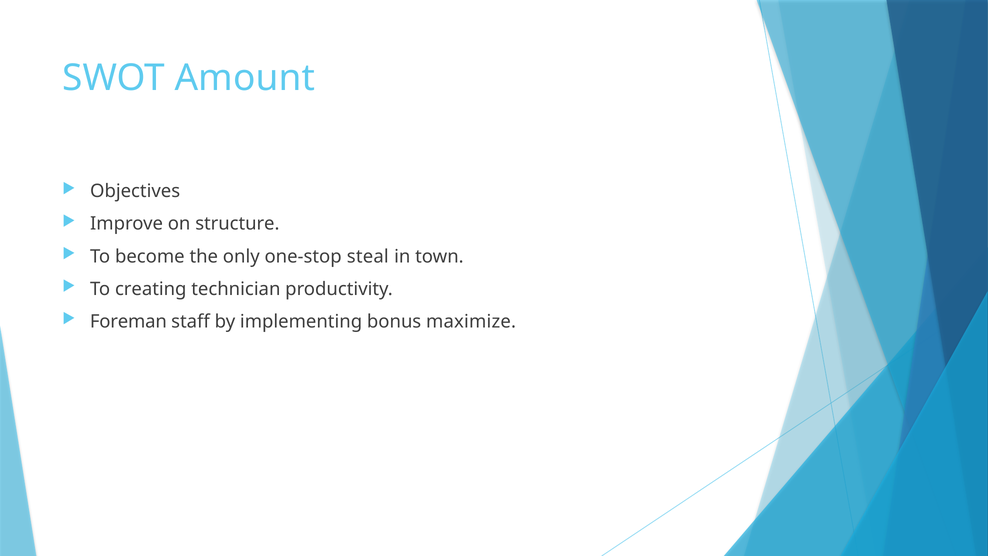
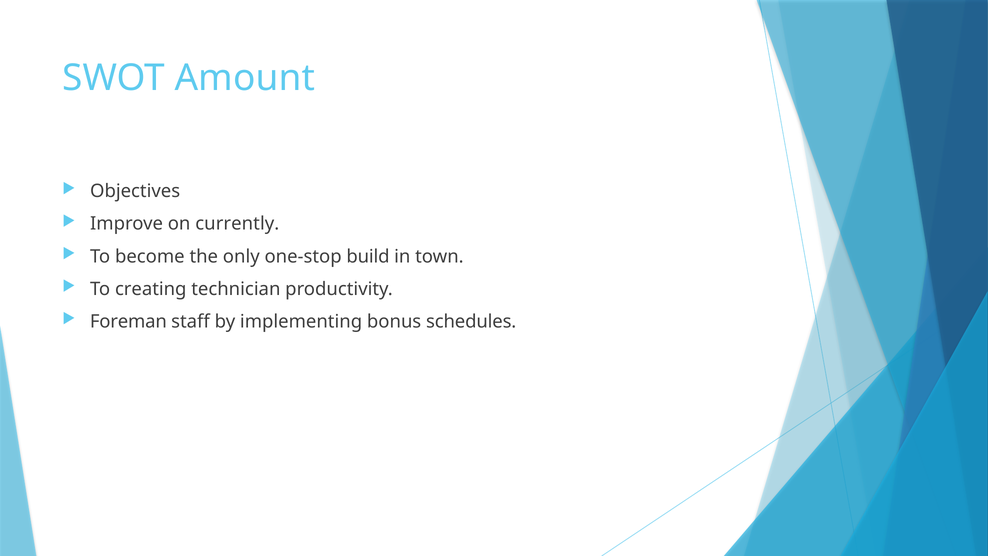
structure: structure -> currently
steal: steal -> build
maximize: maximize -> schedules
